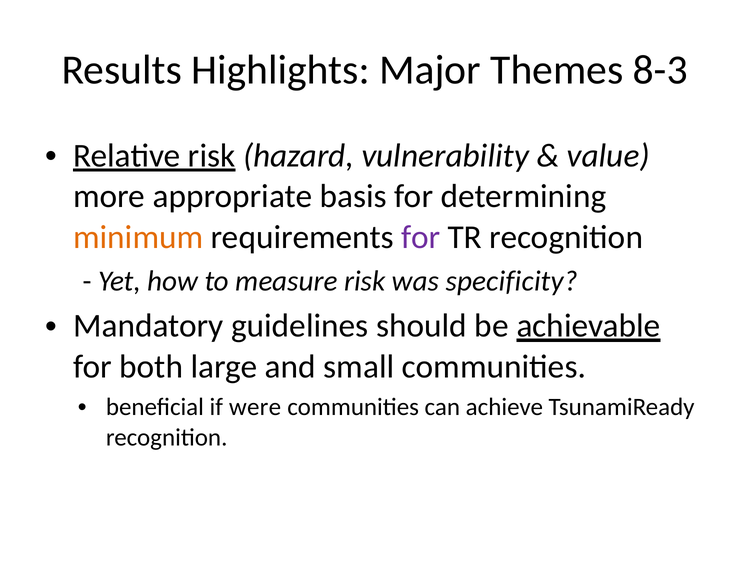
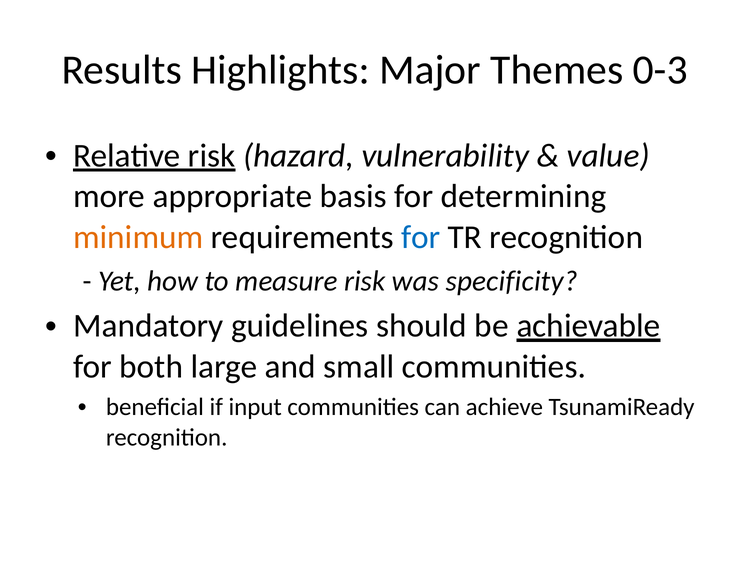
8-3: 8-3 -> 0-3
for at (421, 237) colour: purple -> blue
were: were -> input
